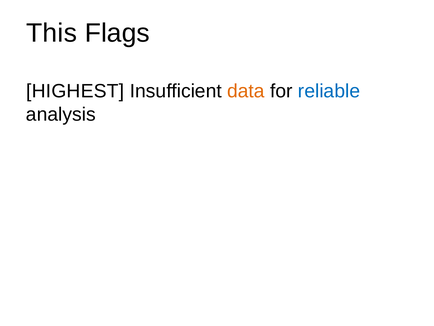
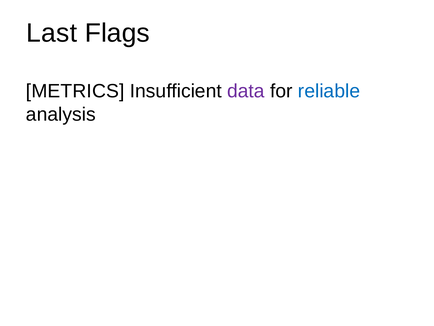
This: This -> Last
HIGHEST: HIGHEST -> METRICS
data colour: orange -> purple
